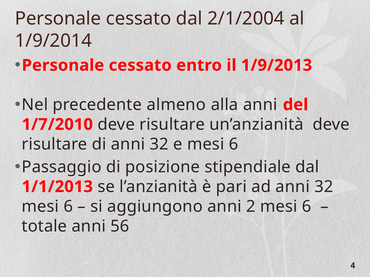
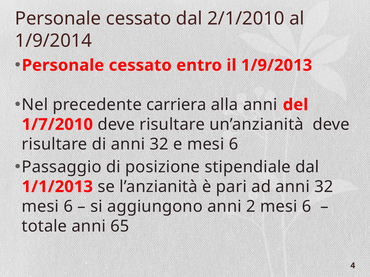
2/1/2004: 2/1/2004 -> 2/1/2010
almeno: almeno -> carriera
56: 56 -> 65
